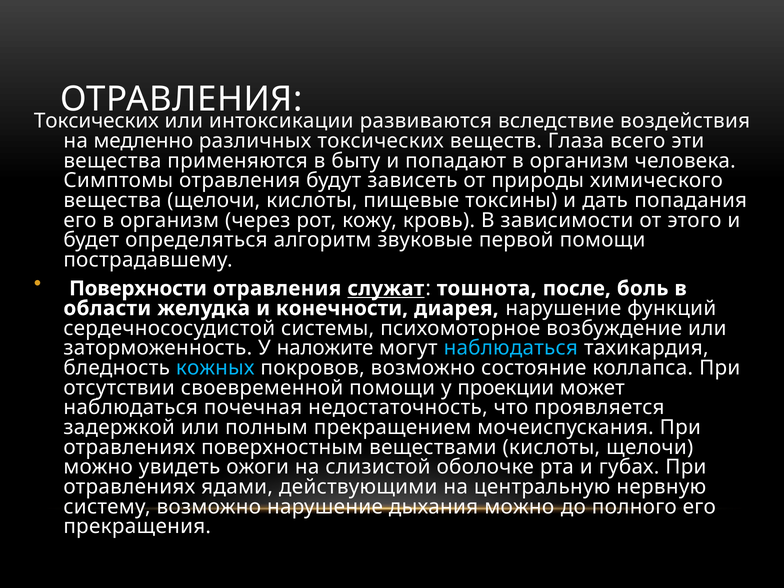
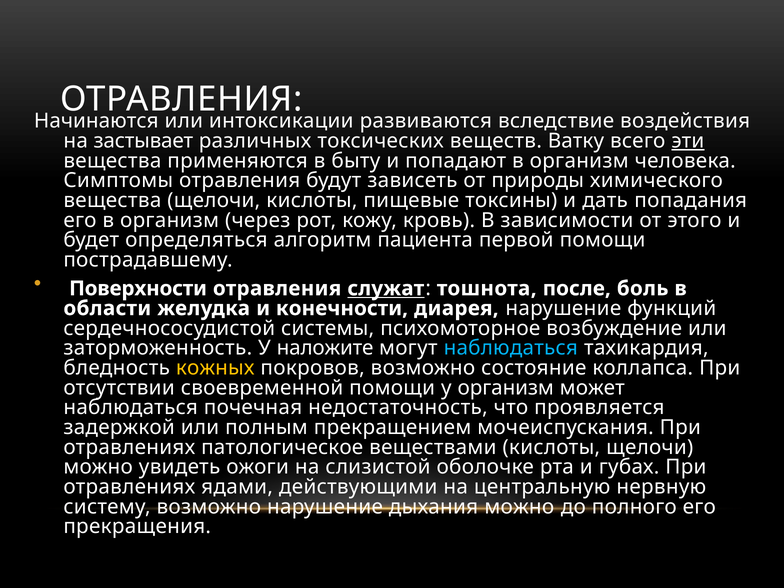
Токсических at (96, 121): Токсических -> Начинаются
медленно: медленно -> застывает
Глаза: Глаза -> Ватку
эти underline: none -> present
звуковые: звуковые -> пациента
кожных colour: light blue -> yellow
у проекции: проекции -> организм
поверхностным: поверхностным -> патологическое
